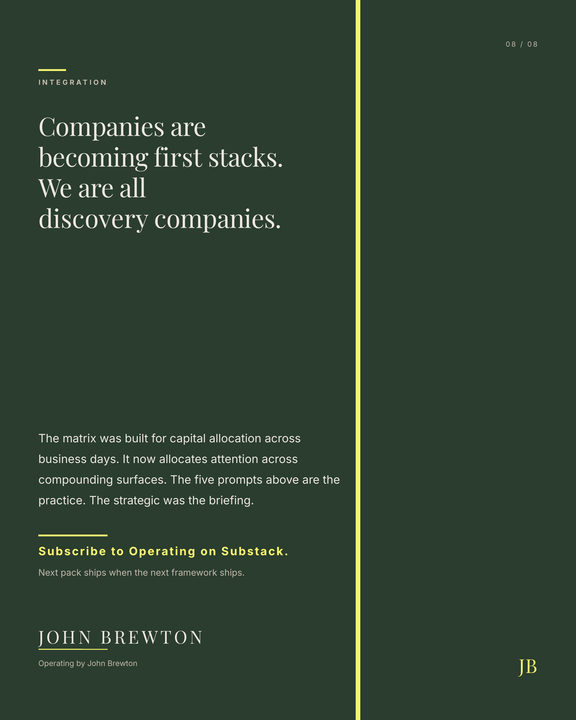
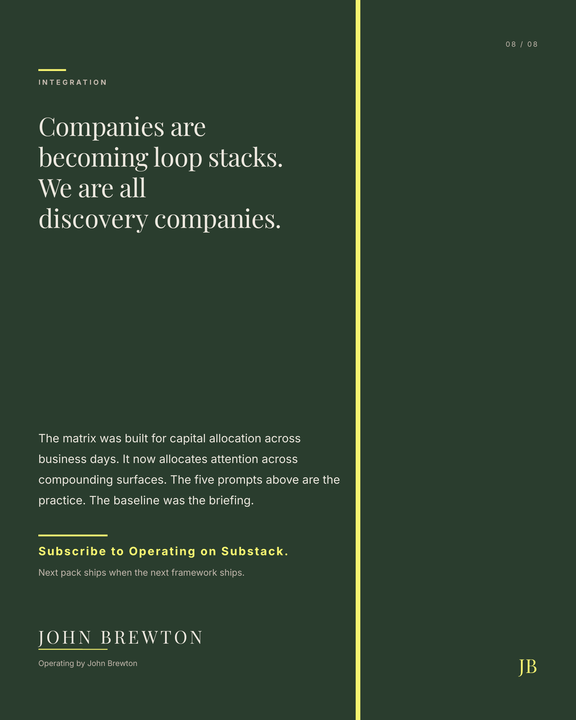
first: first -> loop
strategic: strategic -> baseline
